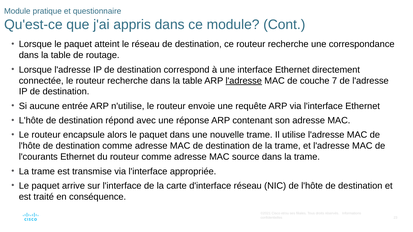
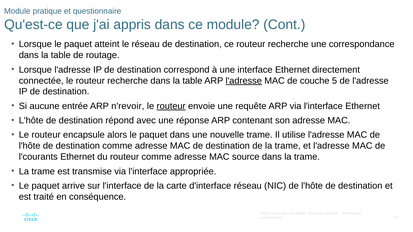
7: 7 -> 5
n'utilise: n'utilise -> n'revoir
routeur at (171, 106) underline: none -> present
